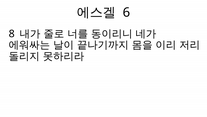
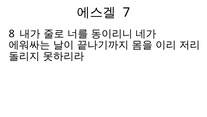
6: 6 -> 7
